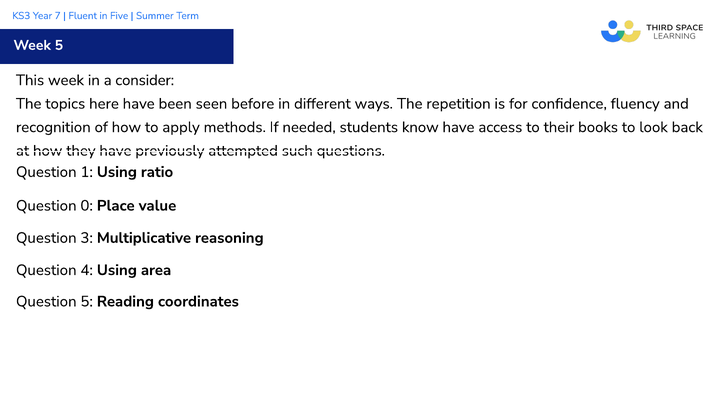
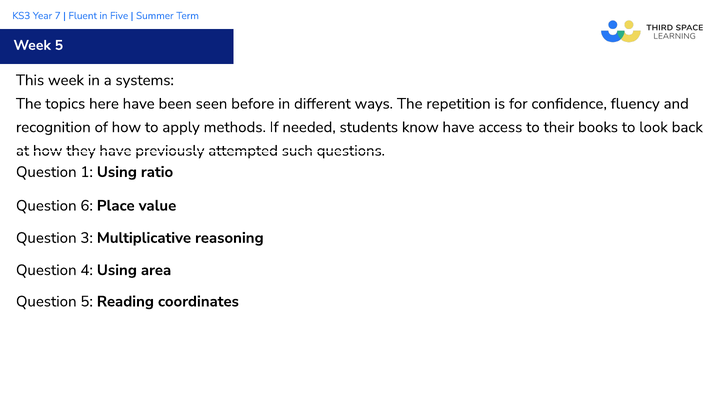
consider: consider -> systems
0: 0 -> 6
